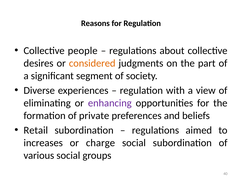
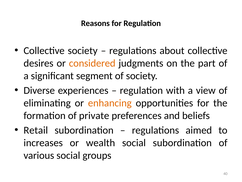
Collective people: people -> society
enhancing colour: purple -> orange
charge: charge -> wealth
